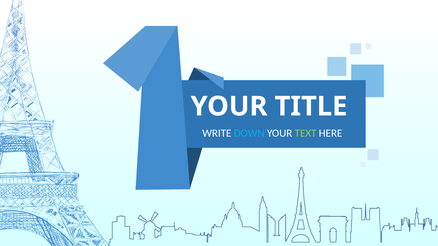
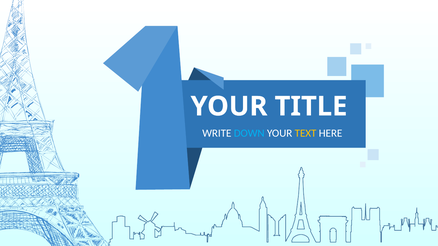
TEXT colour: light green -> yellow
